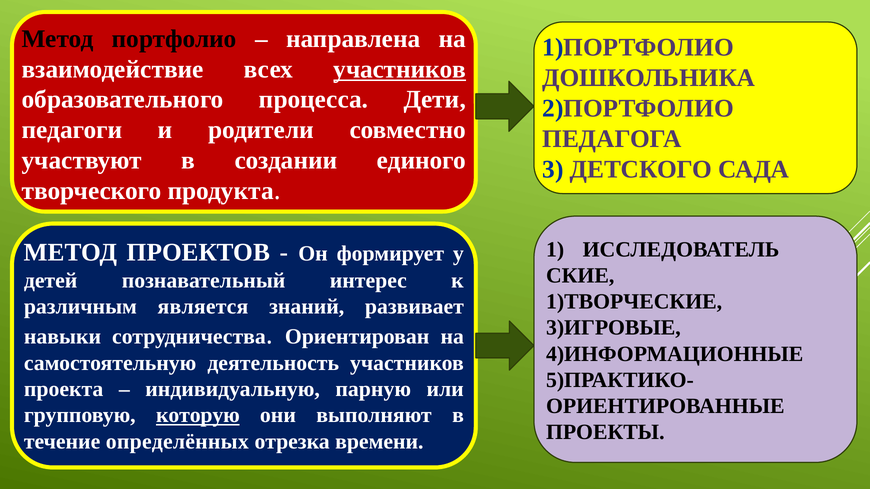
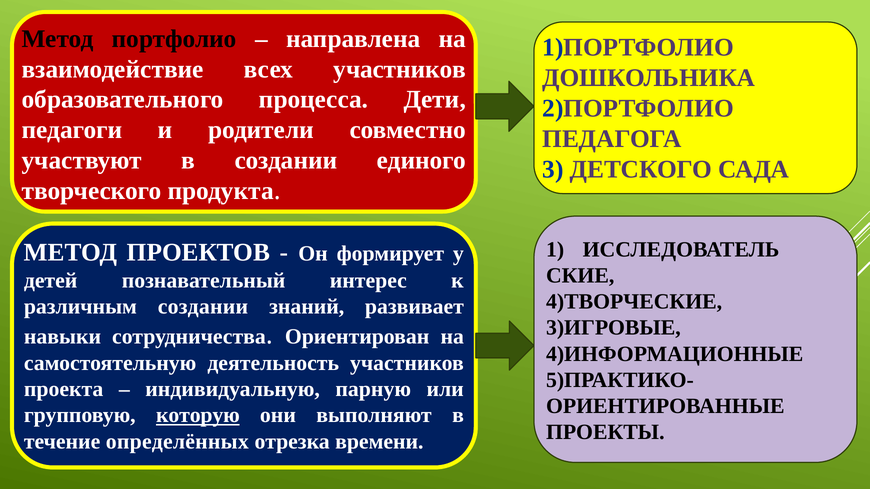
участников at (400, 69) underline: present -> none
1)ТВОРЧЕСКИЕ: 1)ТВОРЧЕСКИЕ -> 4)ТВОРЧЕСКИЕ
различным является: является -> создании
